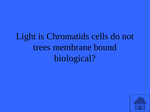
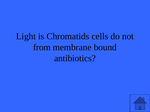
trees: trees -> from
biological: biological -> antibiotics
